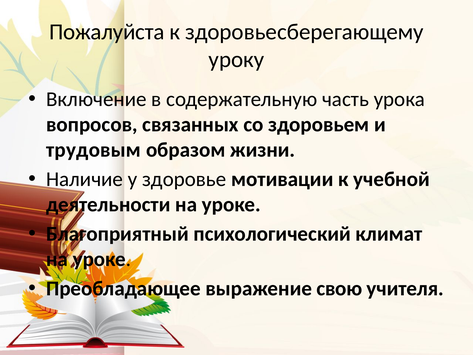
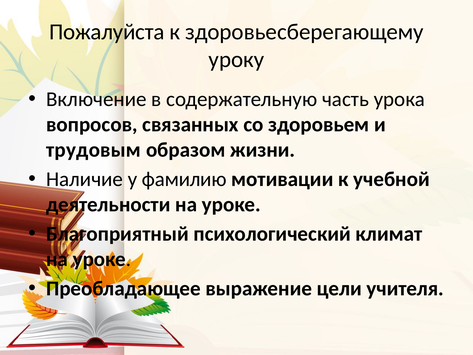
здоровье: здоровье -> фамилию
свою: свою -> цели
